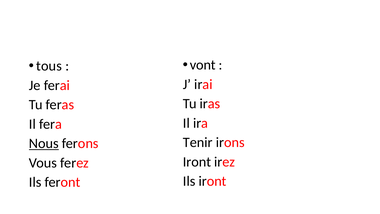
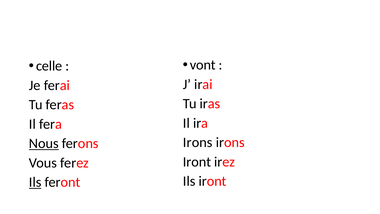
tous: tous -> celle
Tenir at (198, 142): Tenir -> Irons
Ils at (35, 182) underline: none -> present
